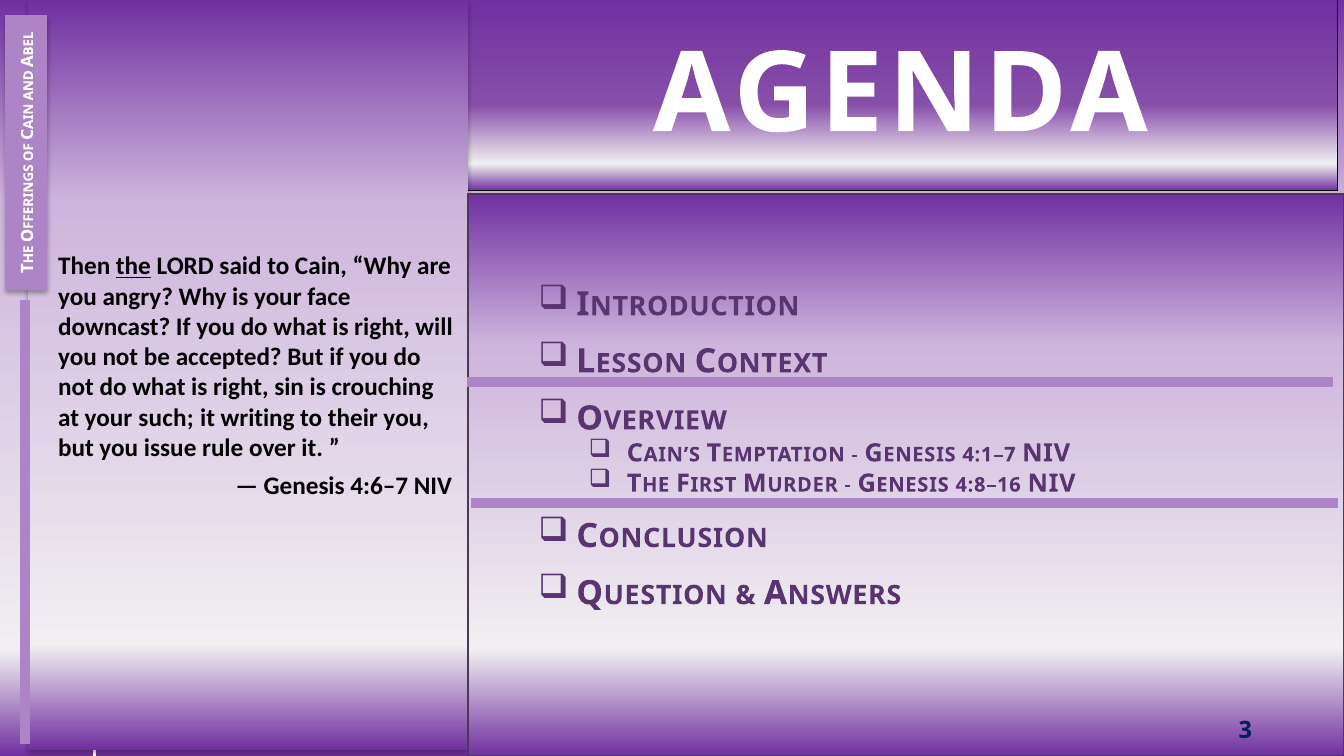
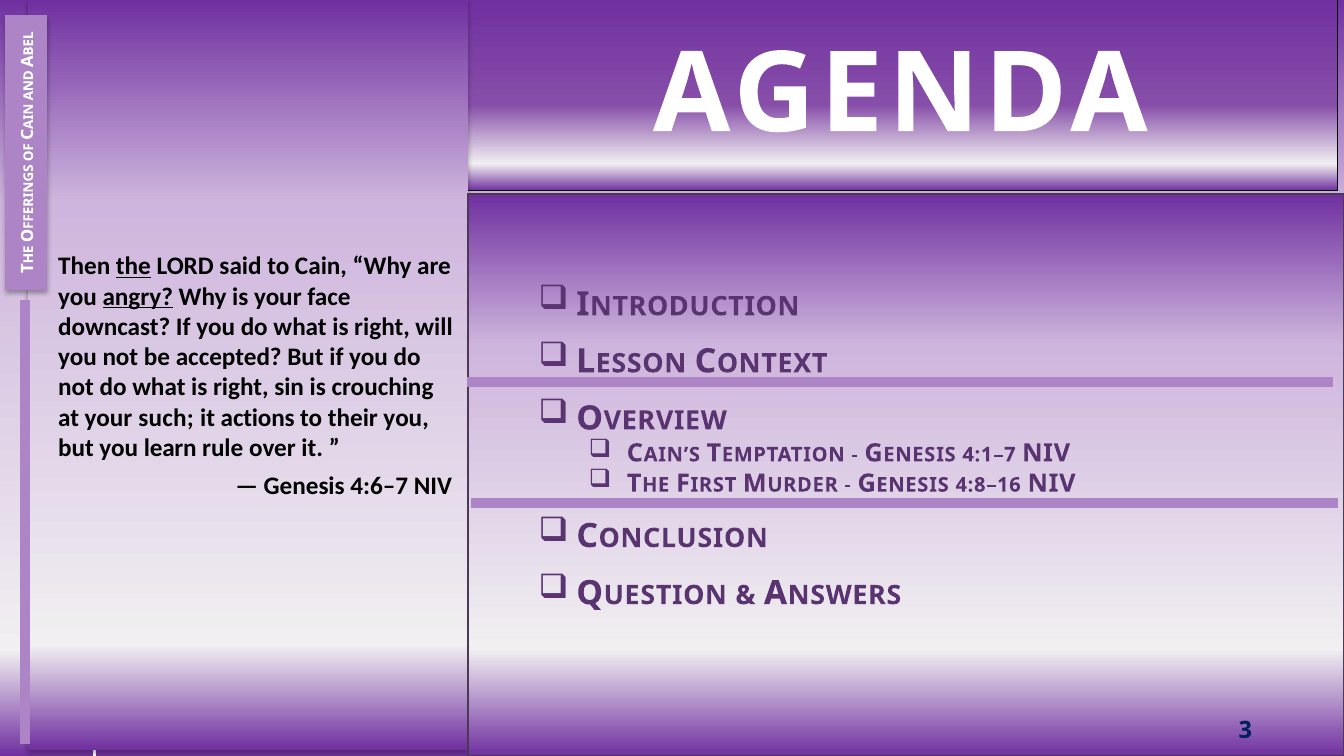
angry underline: none -> present
writing: writing -> actions
issue: issue -> learn
